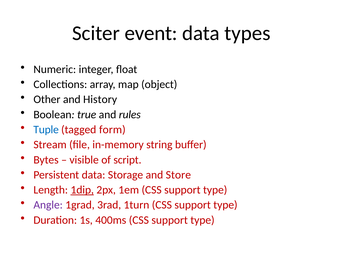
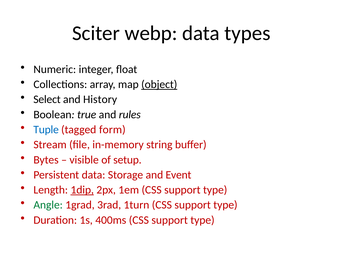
event: event -> webp
object underline: none -> present
Other: Other -> Select
script: script -> setup
Store: Store -> Event
Angle colour: purple -> green
